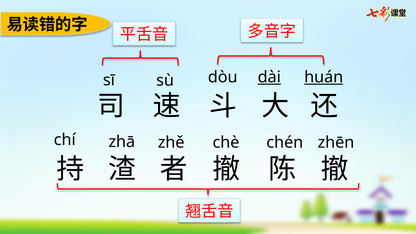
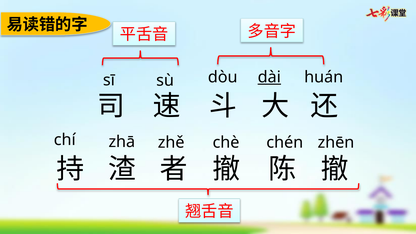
huán underline: present -> none
